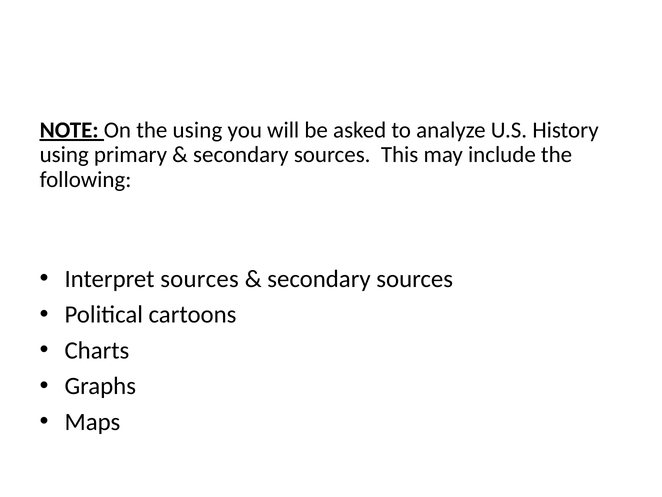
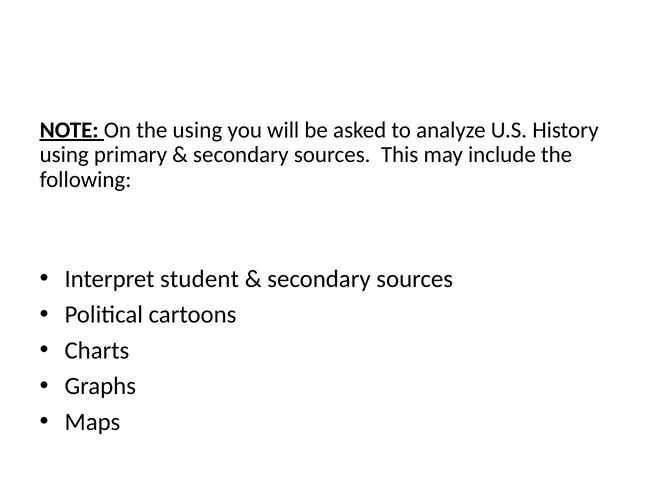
Interpret sources: sources -> student
